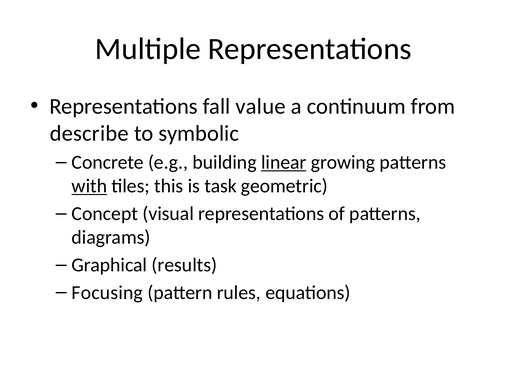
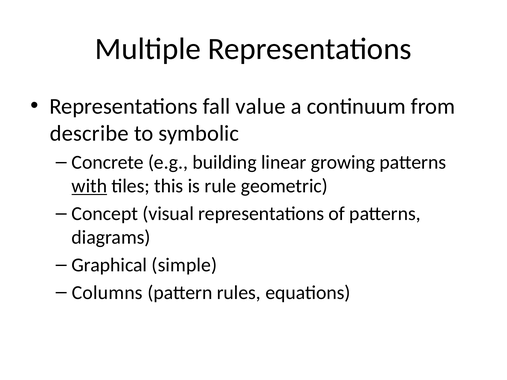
linear underline: present -> none
task: task -> rule
results: results -> simple
Focusing: Focusing -> Columns
